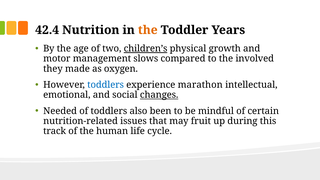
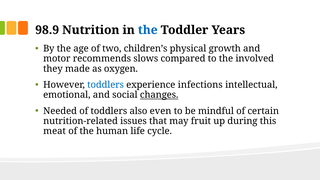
42.4: 42.4 -> 98.9
the at (148, 30) colour: orange -> blue
children’s underline: present -> none
management: management -> recommends
marathon: marathon -> infections
been: been -> even
track: track -> meat
